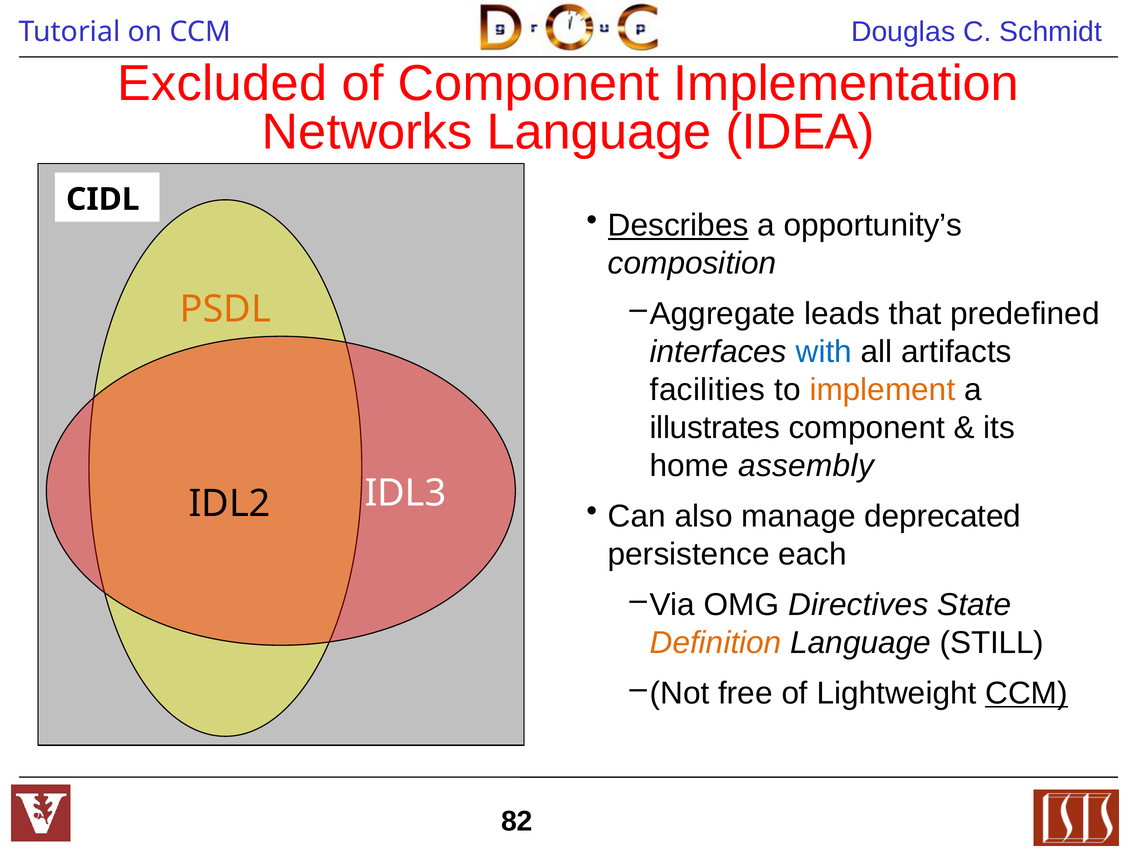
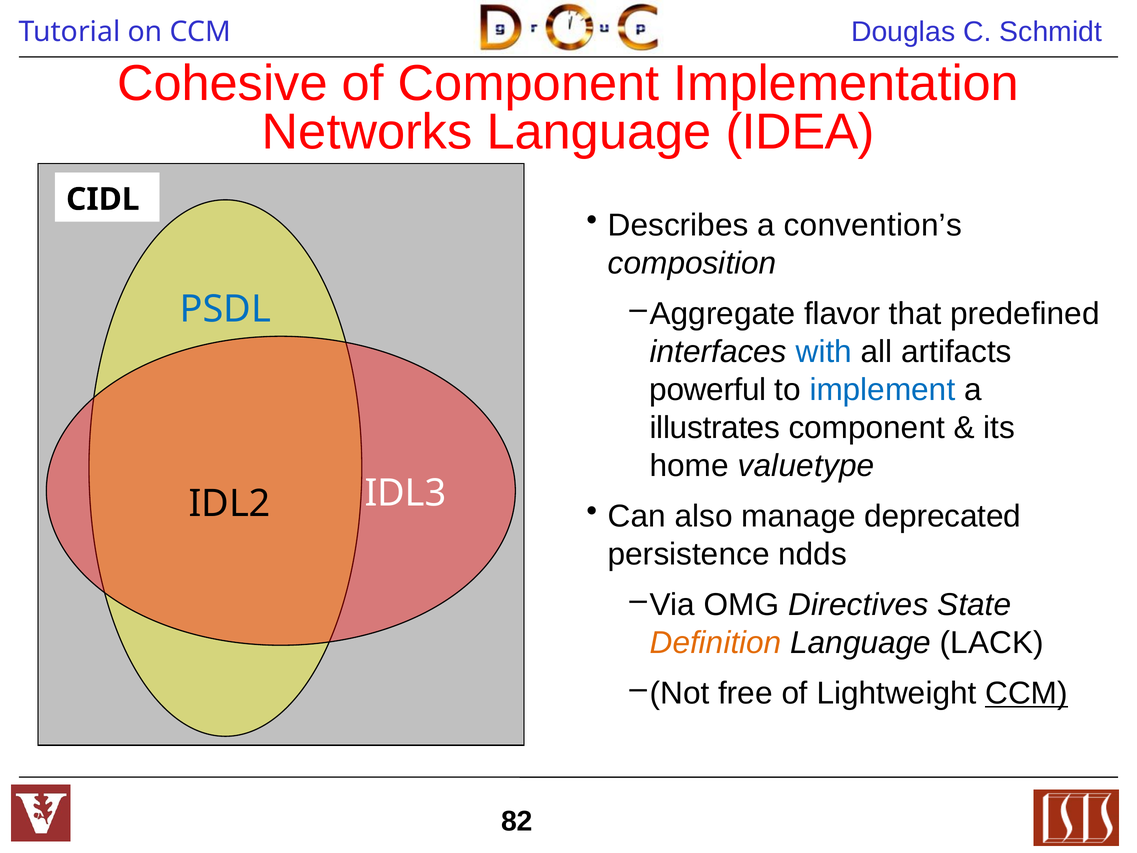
Excluded: Excluded -> Cohesive
Describes underline: present -> none
opportunity’s: opportunity’s -> convention’s
leads: leads -> flavor
PSDL colour: orange -> blue
facilities: facilities -> powerful
implement colour: orange -> blue
assembly: assembly -> valuetype
each: each -> ndds
STILL: STILL -> LACK
